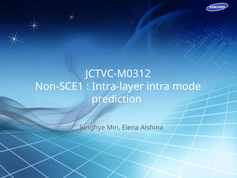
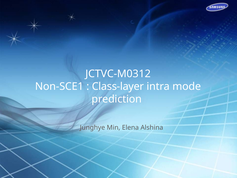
Intra-layer: Intra-layer -> Class-layer
